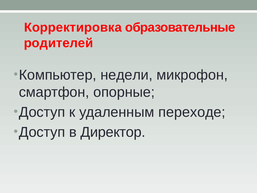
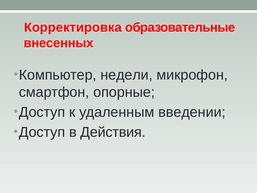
родителей: родителей -> внесенных
переходе: переходе -> введении
Директор: Директор -> Действия
